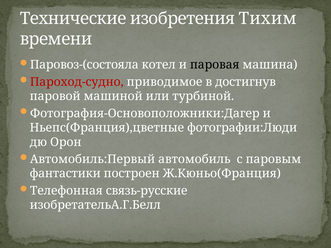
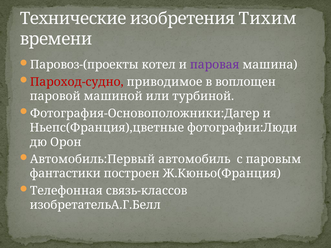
Паровоз-(состояла: Паровоз-(состояла -> Паровоз-(проекты
паровая colour: black -> purple
достигнув: достигнув -> воплощен
связь-русские: связь-русские -> связь-классов
